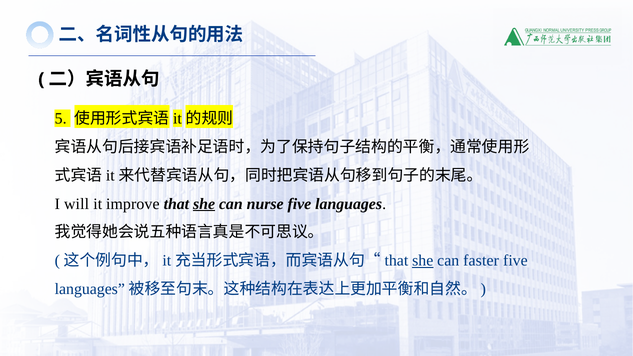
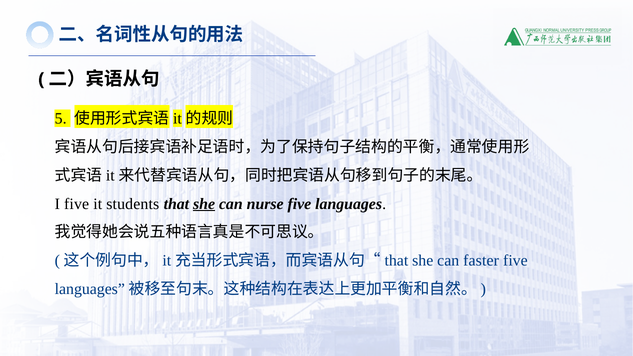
I will: will -> five
improve: improve -> students
she at (423, 261) underline: present -> none
